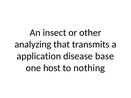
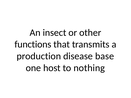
analyzing: analyzing -> functions
application: application -> production
